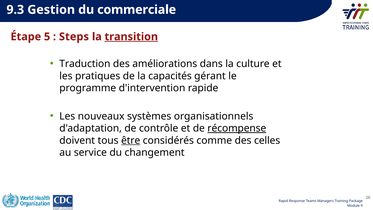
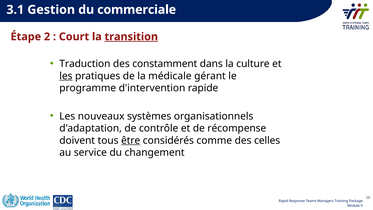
9.3: 9.3 -> 3.1
5: 5 -> 2
Steps: Steps -> Court
améliorations: améliorations -> constamment
les at (66, 76) underline: none -> present
capacités: capacités -> médicale
récompense underline: present -> none
